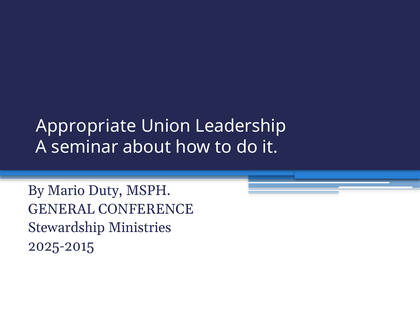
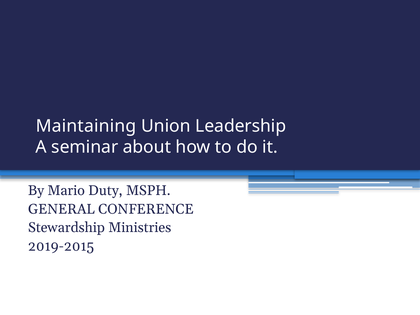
Appropriate: Appropriate -> Maintaining
2025-2015: 2025-2015 -> 2019-2015
